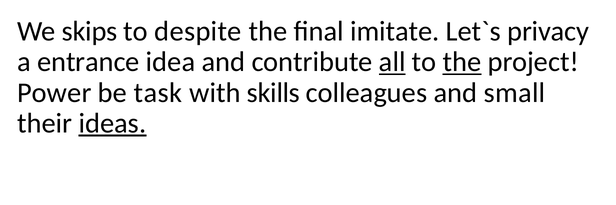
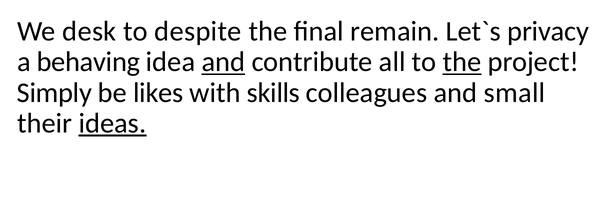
skips: skips -> desk
imitate: imitate -> remain
entrance: entrance -> behaving
and at (223, 62) underline: none -> present
all underline: present -> none
Power: Power -> Simply
task: task -> likes
